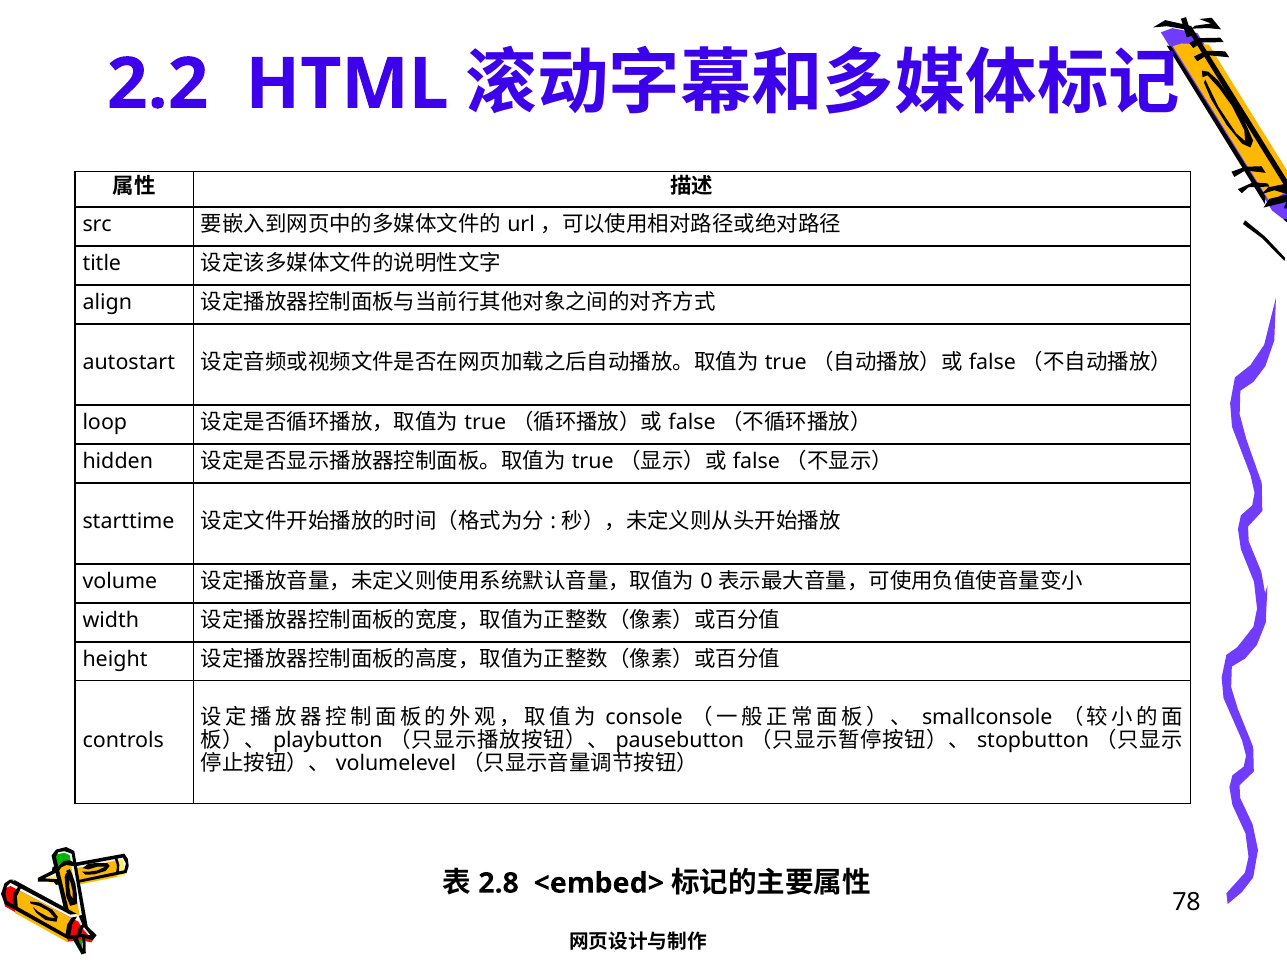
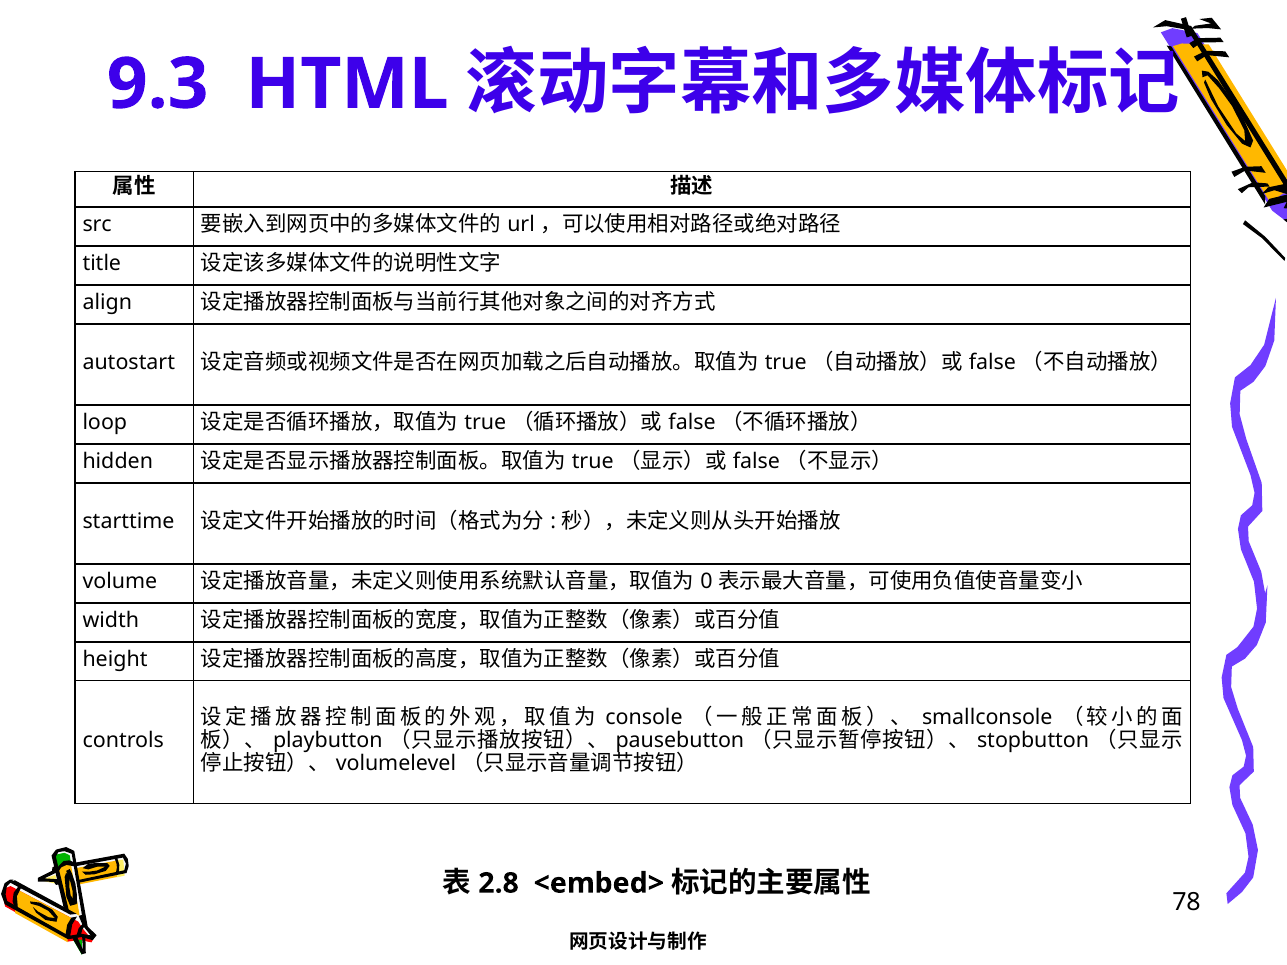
2.2: 2.2 -> 9.3
